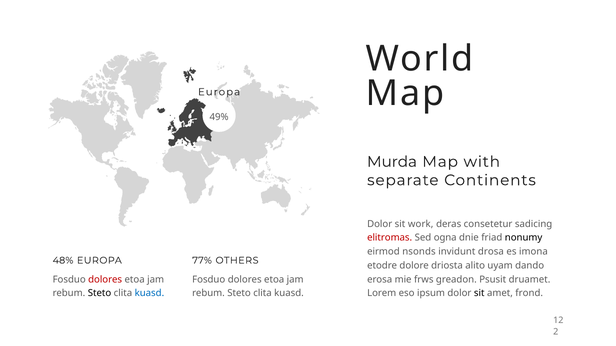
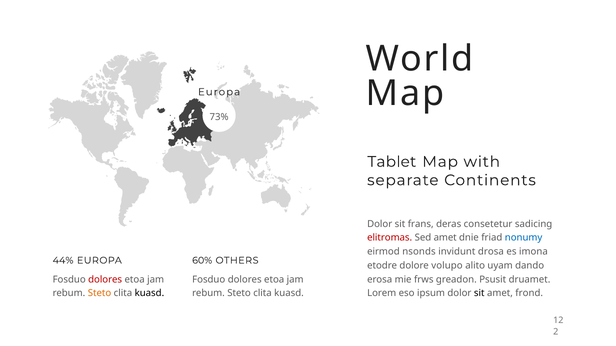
49%: 49% -> 73%
Murda: Murda -> Tablet
work: work -> frans
Sed ogna: ogna -> amet
nonumy colour: black -> blue
48%: 48% -> 44%
77%: 77% -> 60%
driosta: driosta -> volupo
Steto at (99, 294) colour: black -> orange
kuasd at (149, 294) colour: blue -> black
